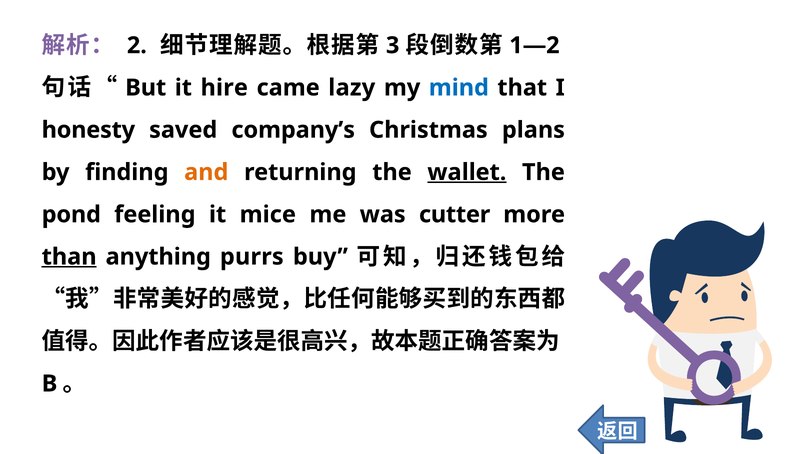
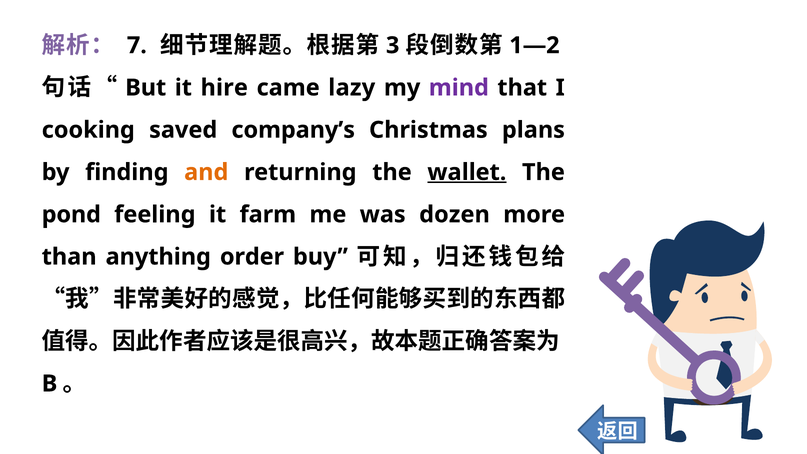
2: 2 -> 7
mind colour: blue -> purple
honesty: honesty -> cooking
mice: mice -> farm
cutter: cutter -> dozen
than underline: present -> none
purrs: purrs -> order
